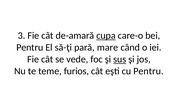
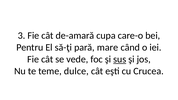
cupa underline: present -> none
furios: furios -> dulce
cu Pentru: Pentru -> Crucea
